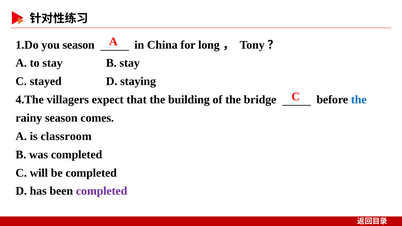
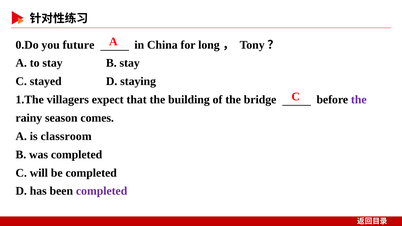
1.Do: 1.Do -> 0.Do
you season: season -> future
4.The: 4.The -> 1.The
the at (359, 100) colour: blue -> purple
